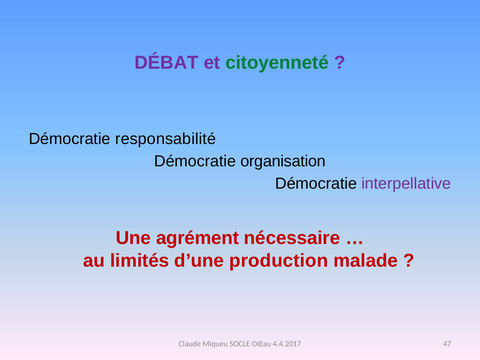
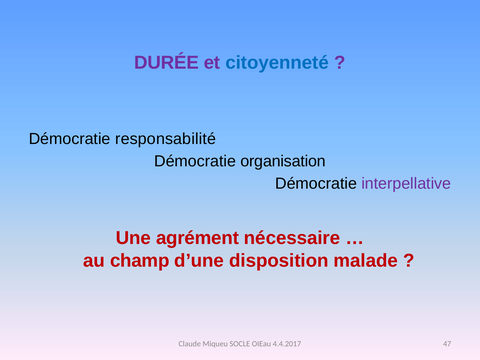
DÉBAT: DÉBAT -> DURÉE
citoyenneté colour: green -> blue
limités: limités -> champ
production: production -> disposition
